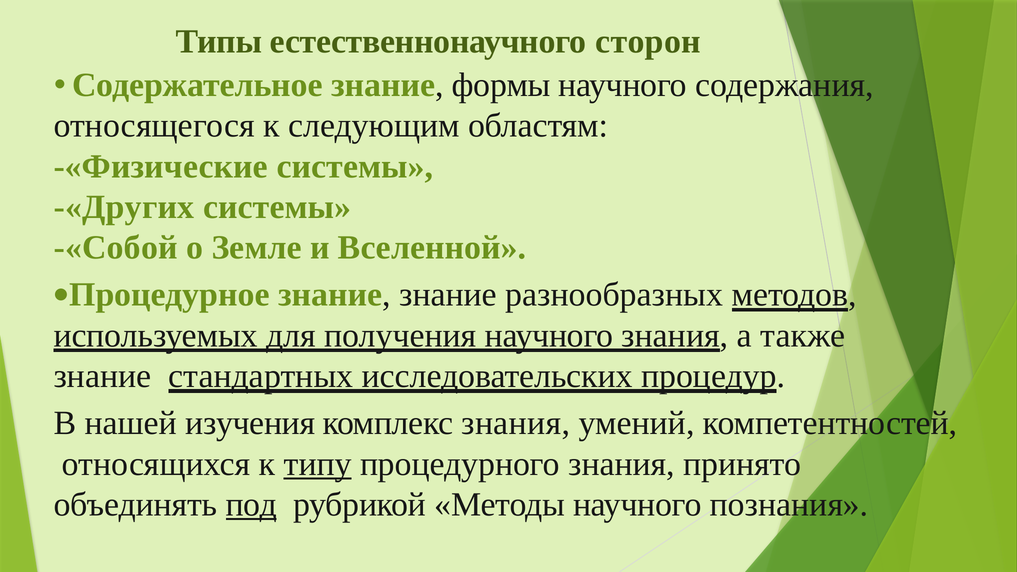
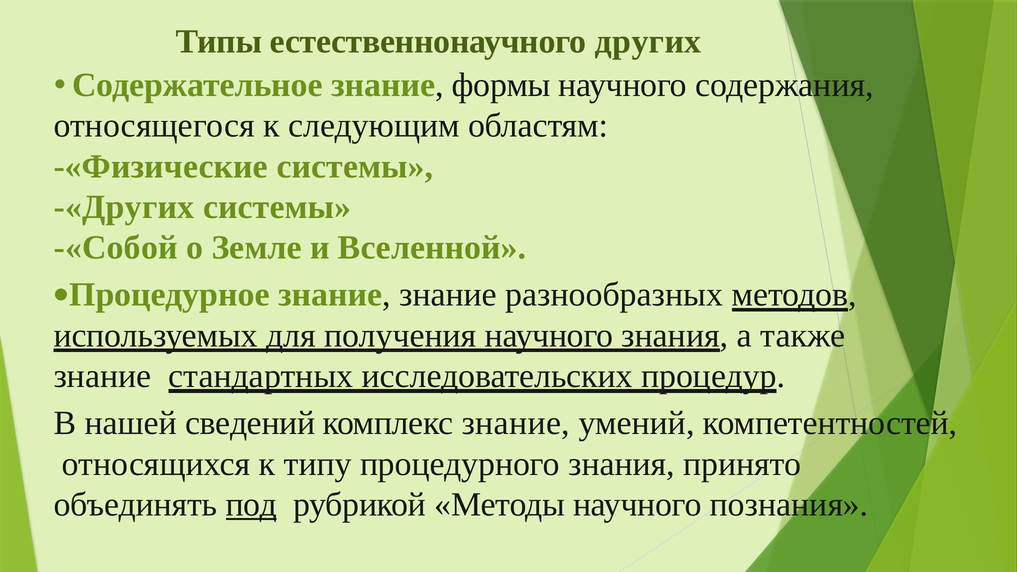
сторон: сторон -> других
изучения: изучения -> сведений
комплекс знания: знания -> знание
типу underline: present -> none
